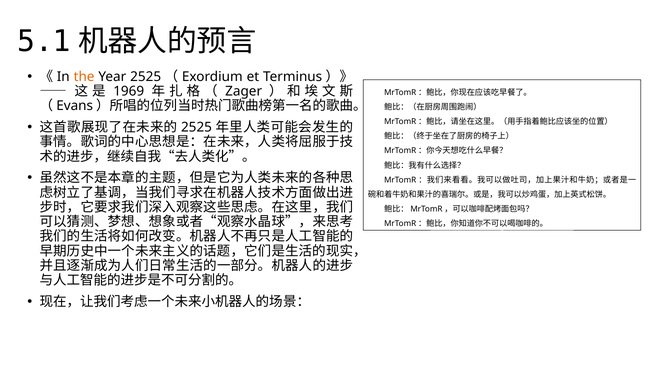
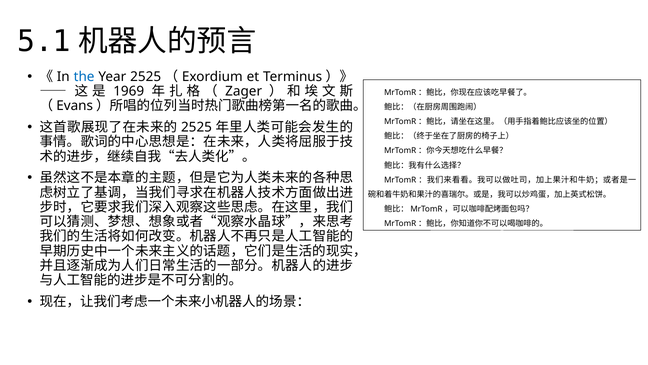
the colour: orange -> blue
